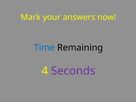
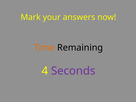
Time colour: blue -> orange
